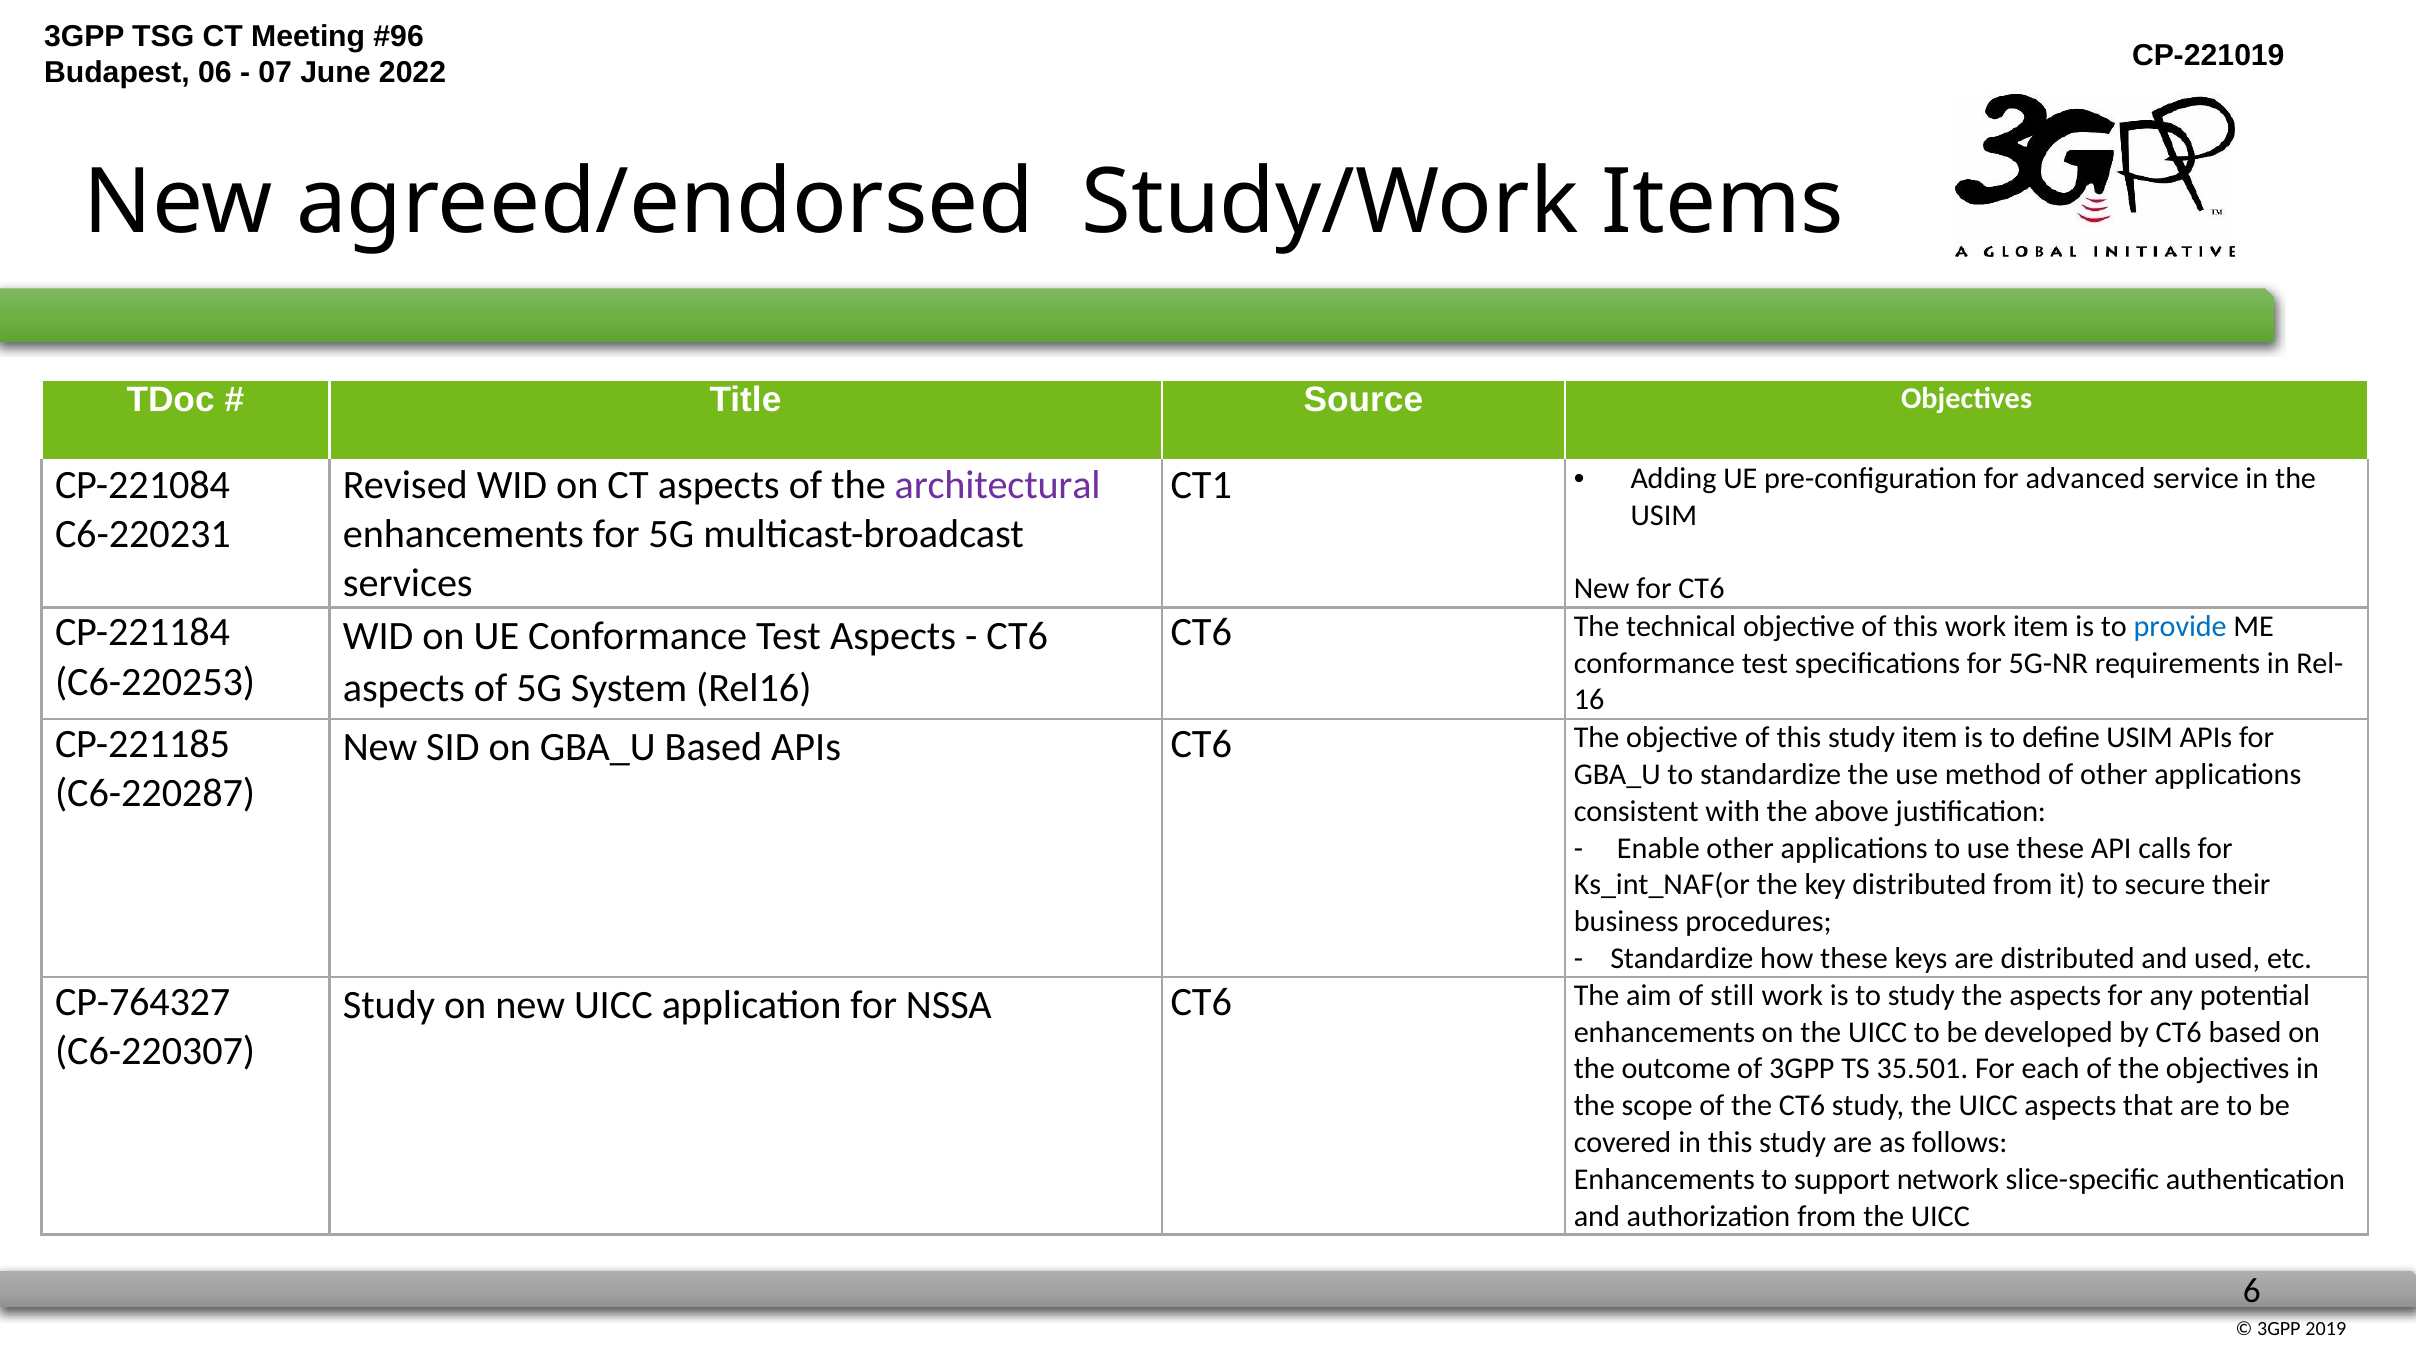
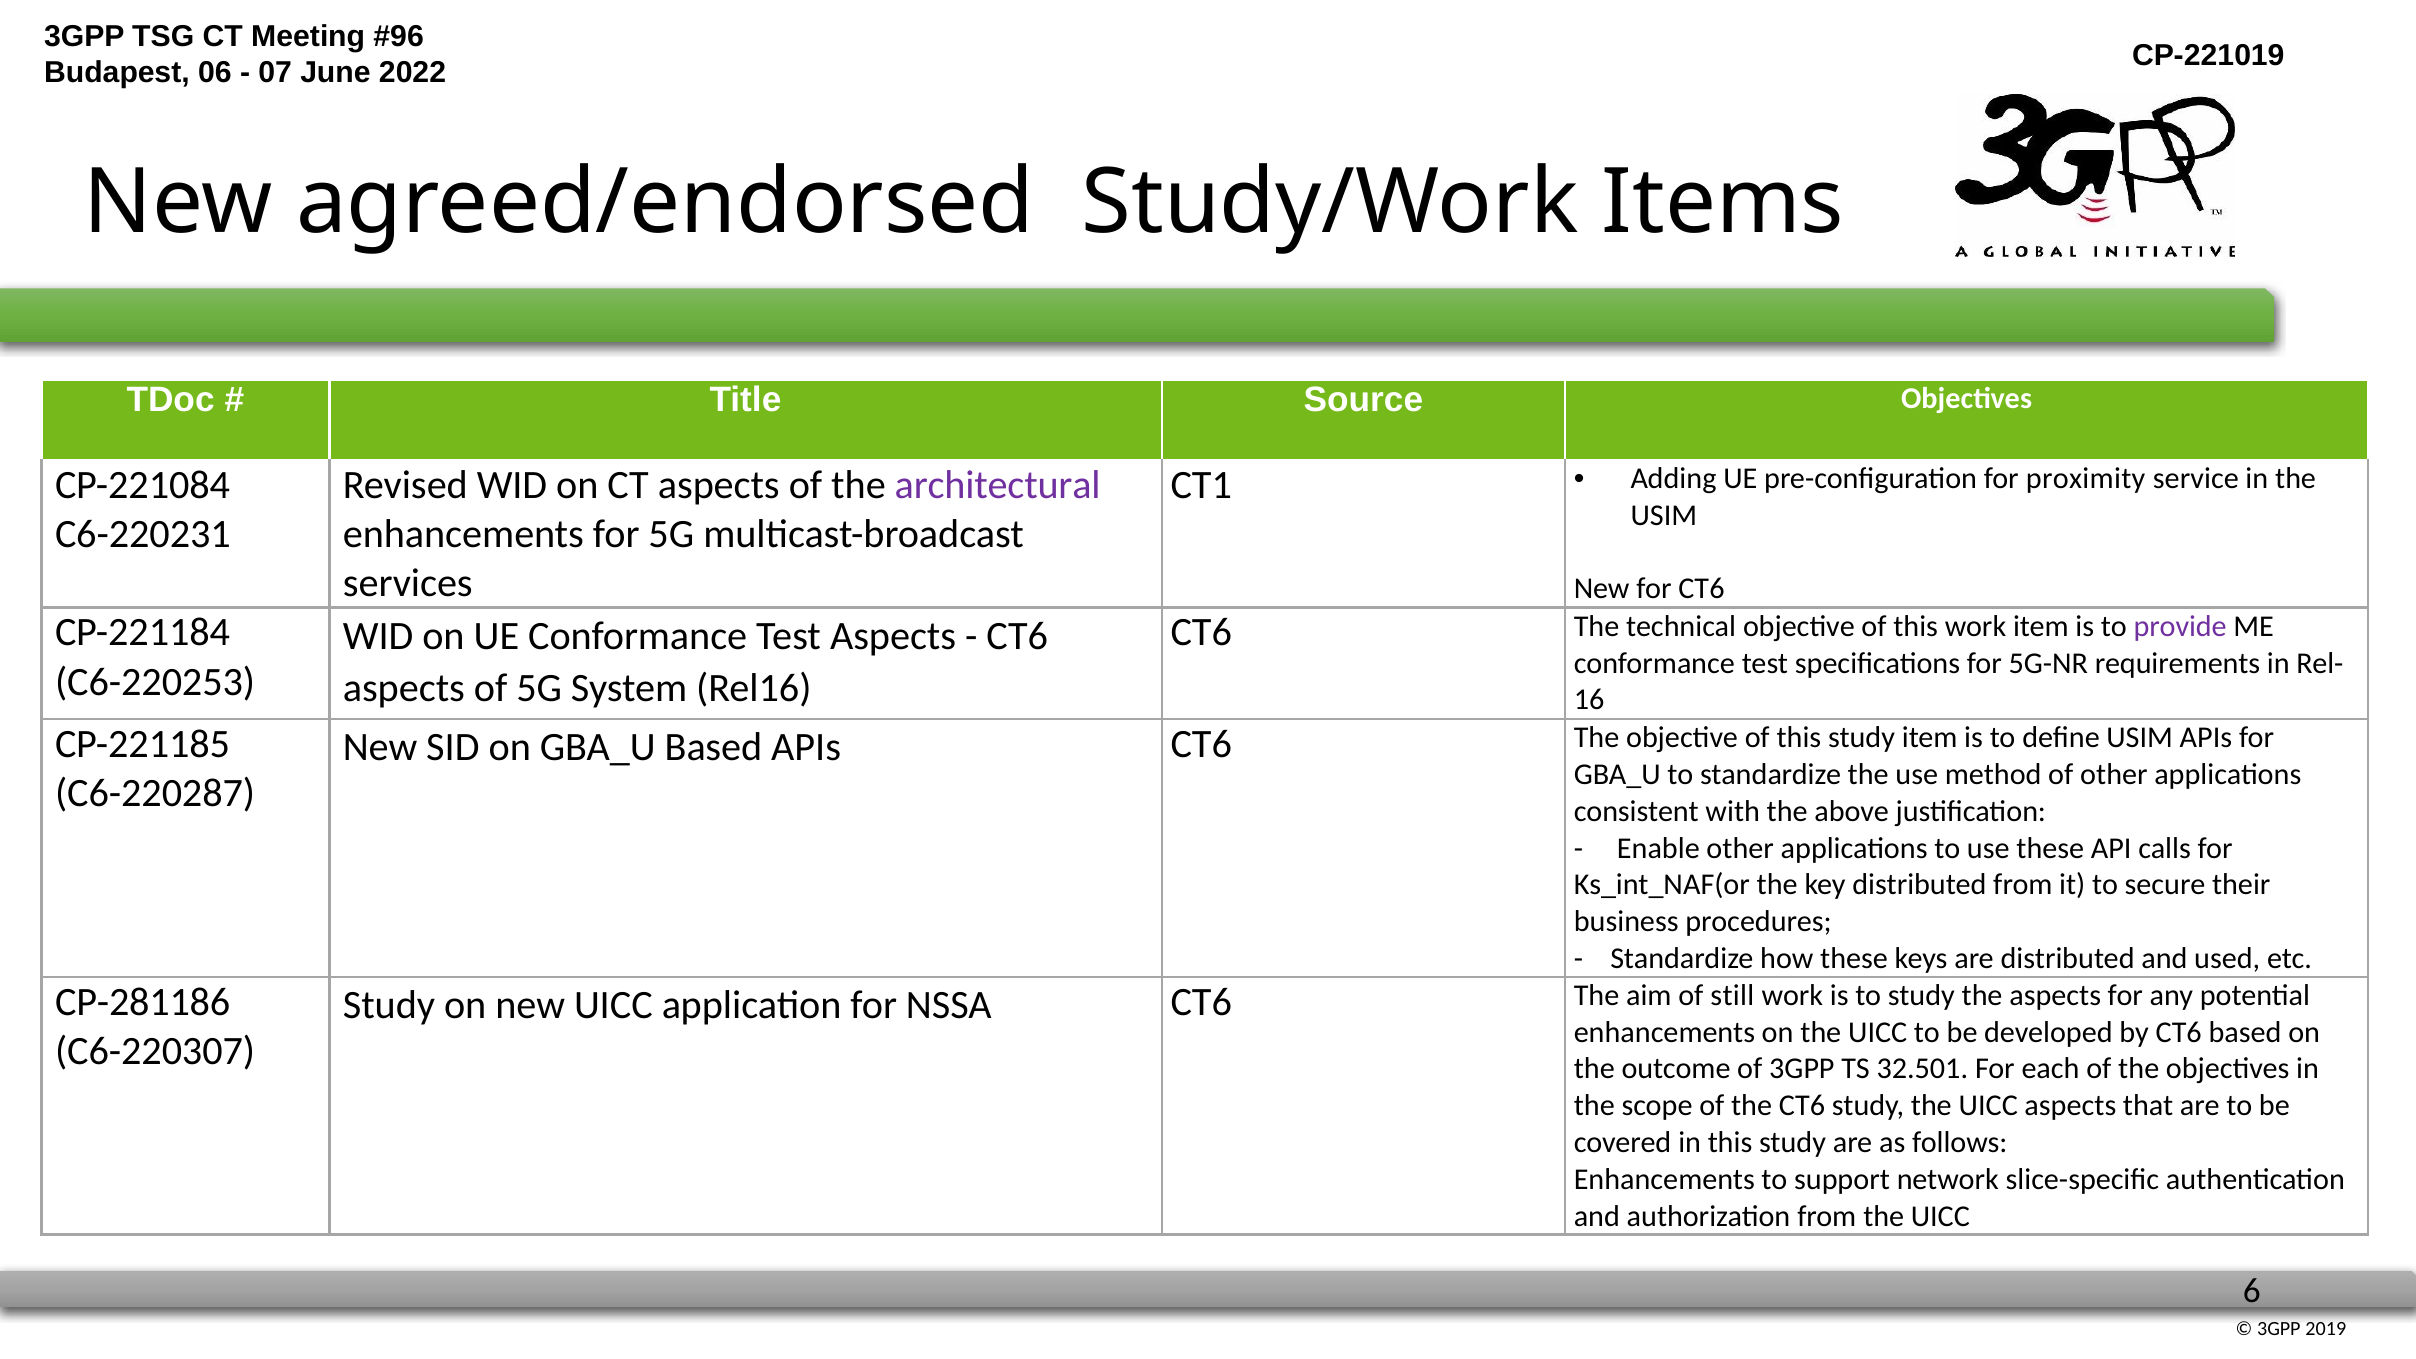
advanced: advanced -> proximity
provide colour: blue -> purple
CP-764327: CP-764327 -> CP-281186
35.501: 35.501 -> 32.501
